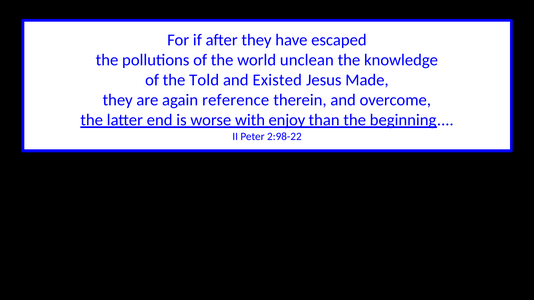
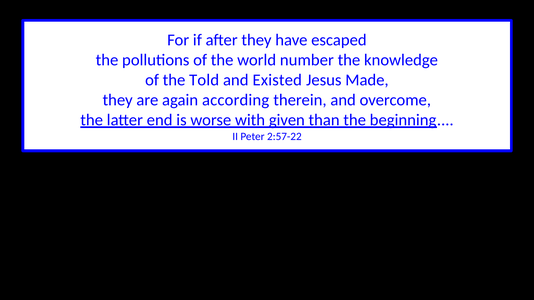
unclean: unclean -> number
reference: reference -> according
enjoy: enjoy -> given
2:98-22: 2:98-22 -> 2:57-22
